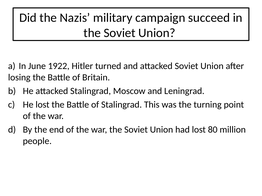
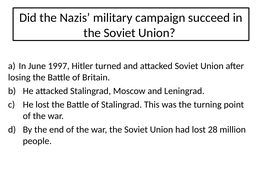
1922: 1922 -> 1997
80: 80 -> 28
